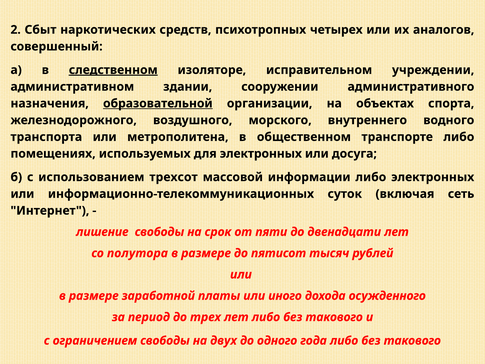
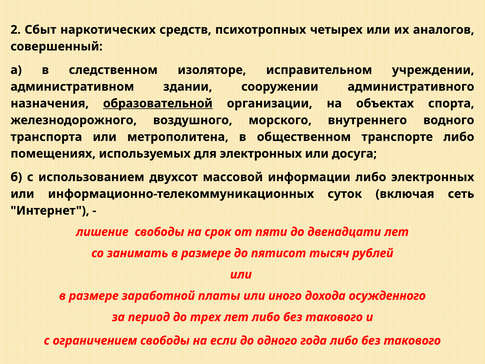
следственном underline: present -> none
трехсот: трехсот -> двухсот
полутора: полутора -> занимать
двух: двух -> если
